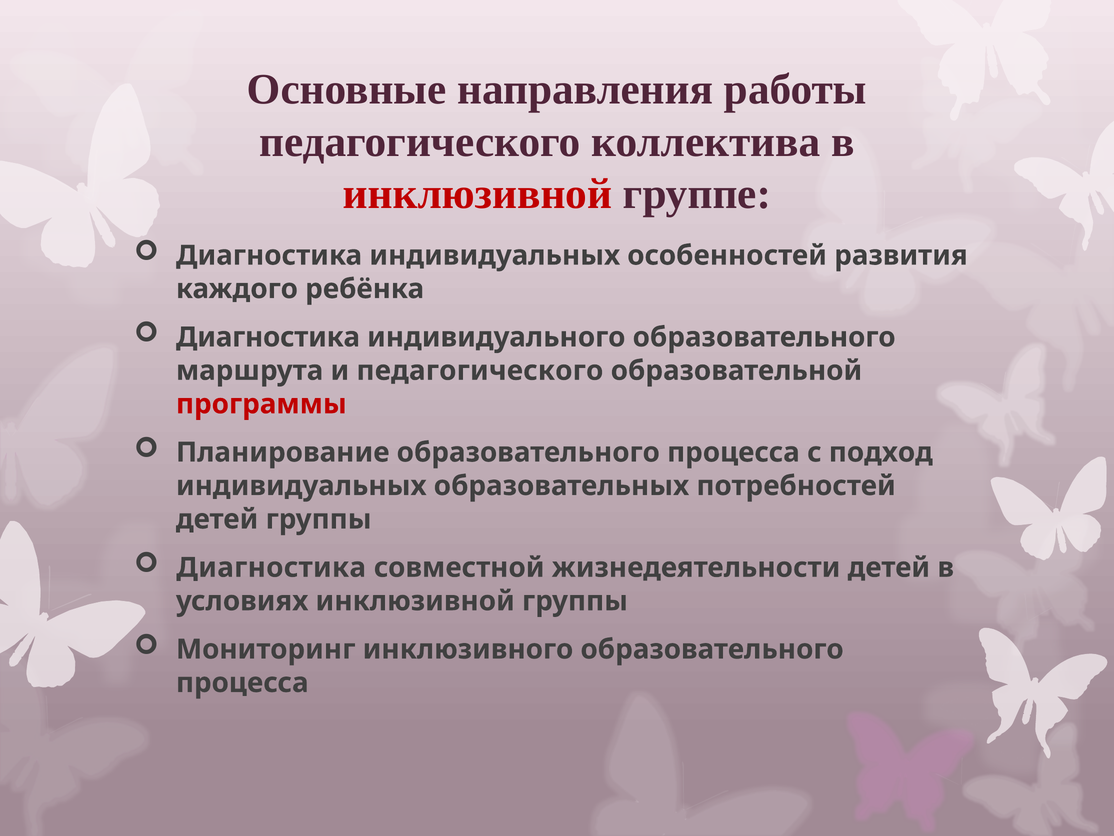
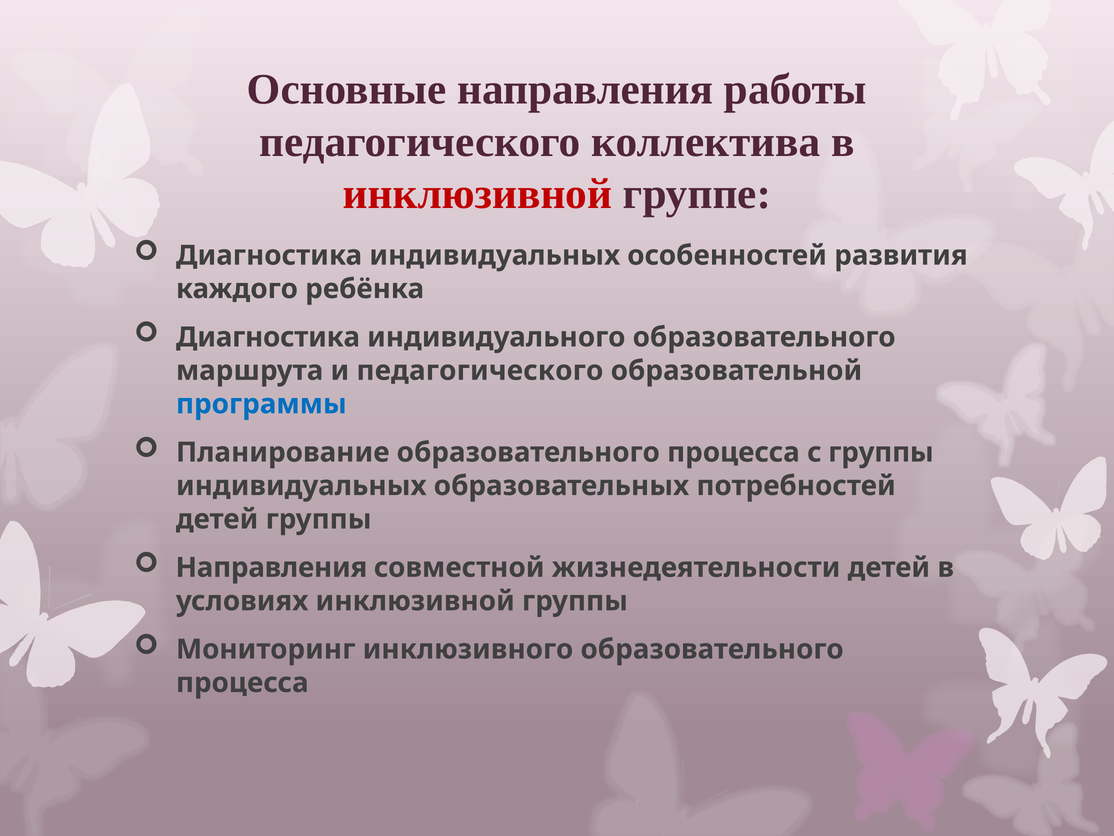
программы colour: red -> blue
с подход: подход -> группы
Диагностика at (271, 567): Диагностика -> Направления
